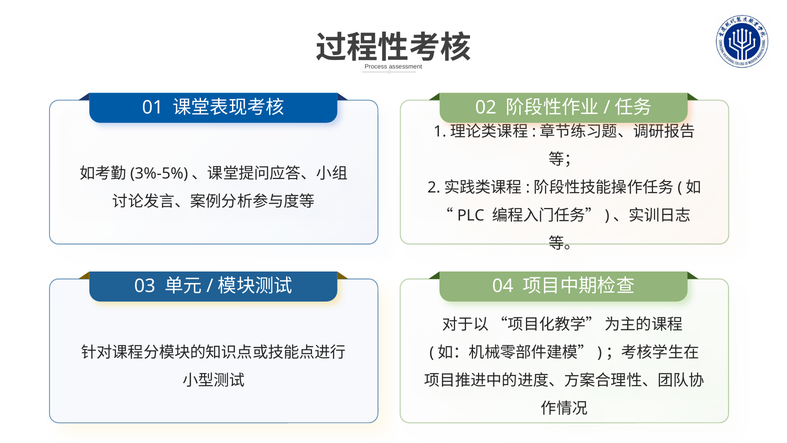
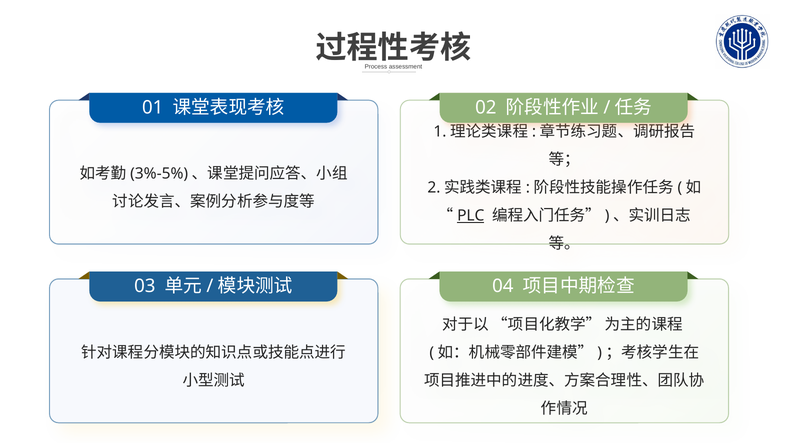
PLC underline: none -> present
